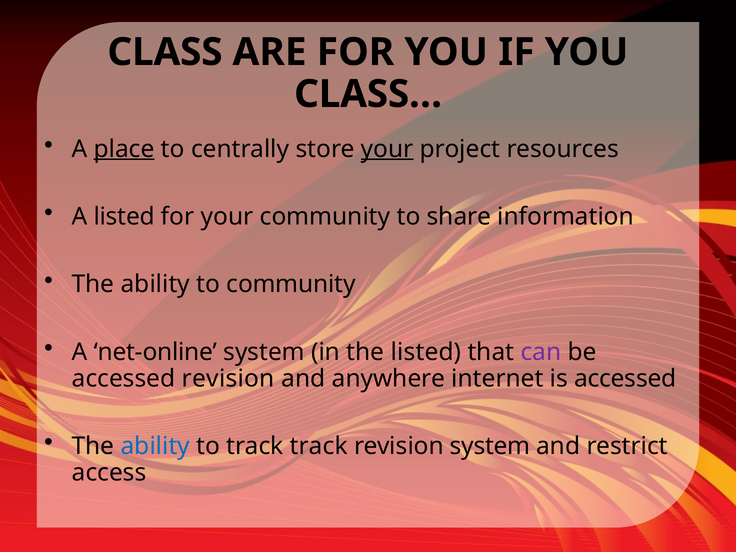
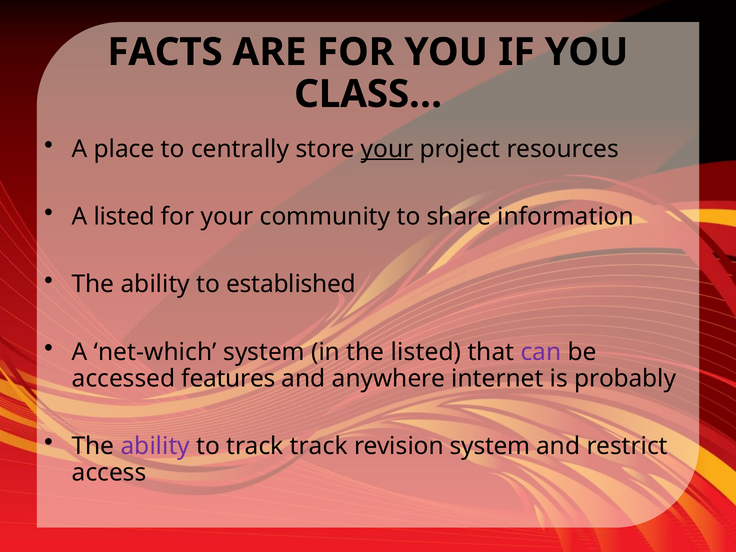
CLASS: CLASS -> FACTS
place underline: present -> none
to community: community -> established
net-online: net-online -> net-which
accessed revision: revision -> features
is accessed: accessed -> probably
ability at (155, 446) colour: blue -> purple
